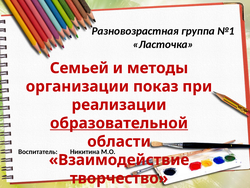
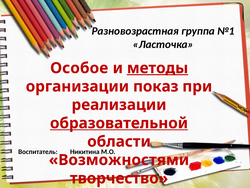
Семьей: Семьей -> Особое
методы underline: none -> present
Взаимодействие: Взаимодействие -> Возможностями
